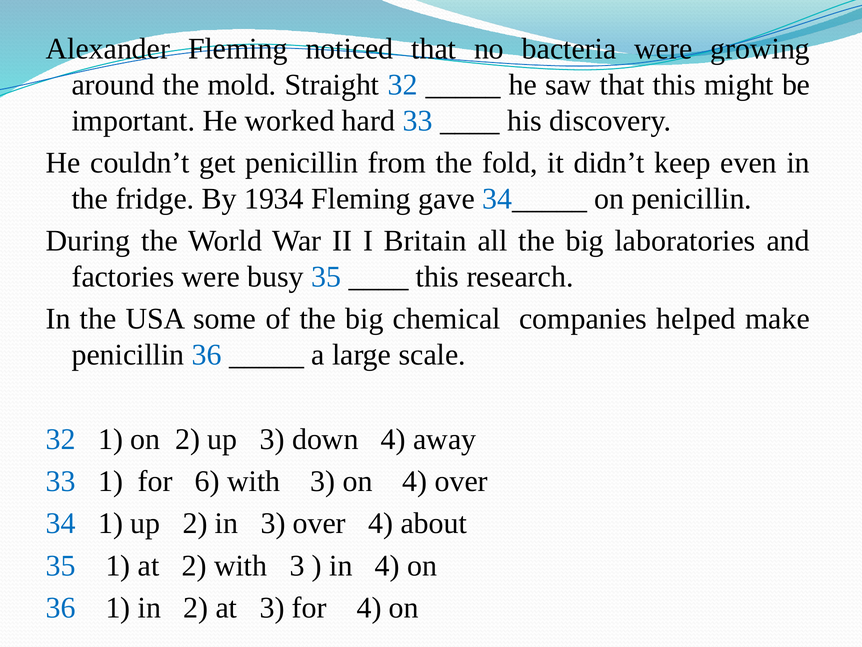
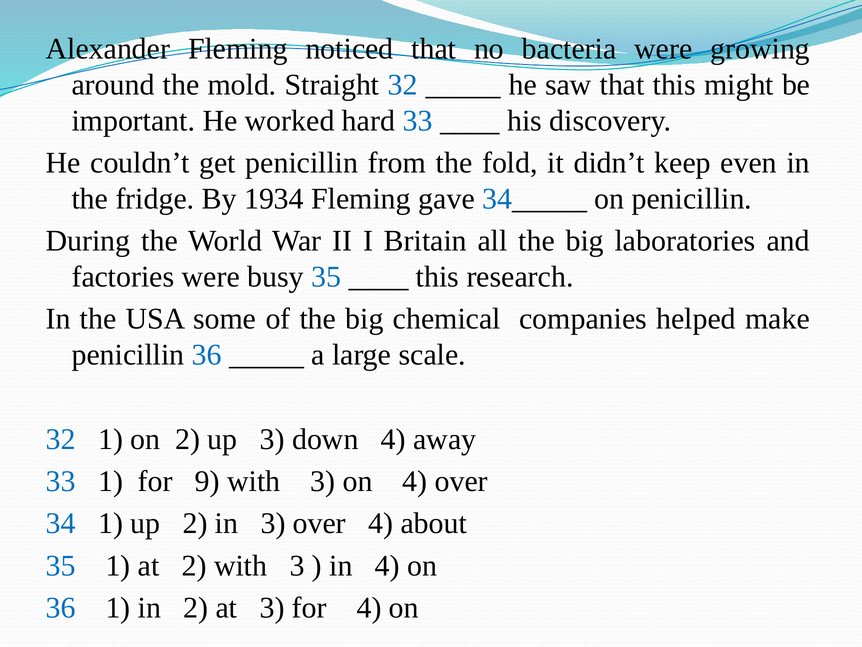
6: 6 -> 9
